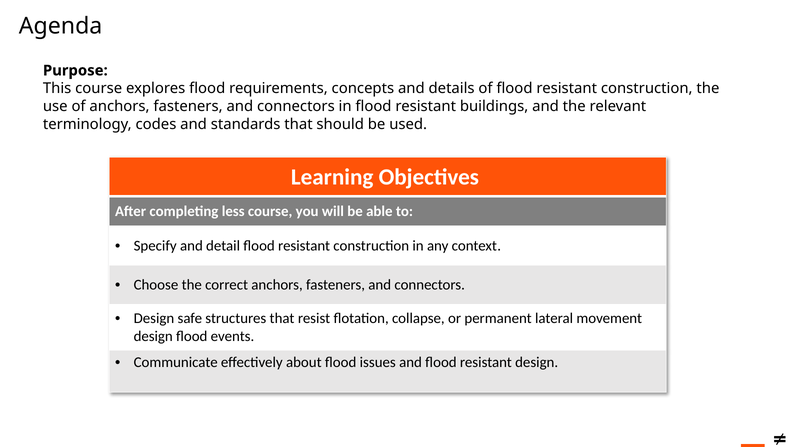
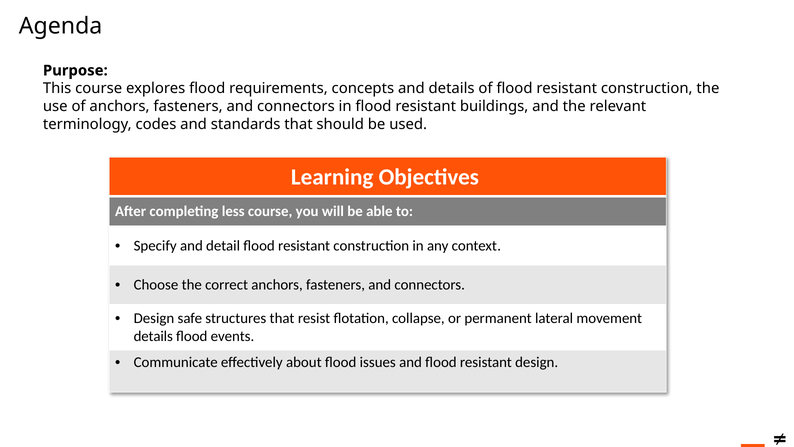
design at (153, 336): design -> details
